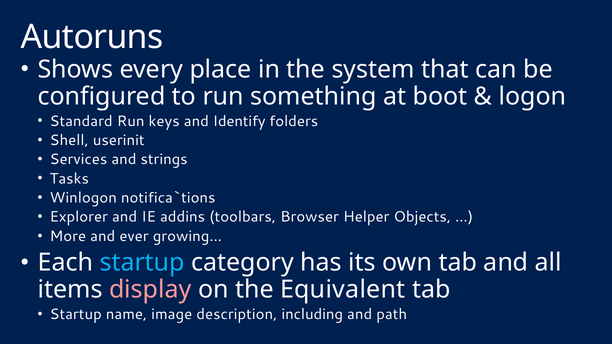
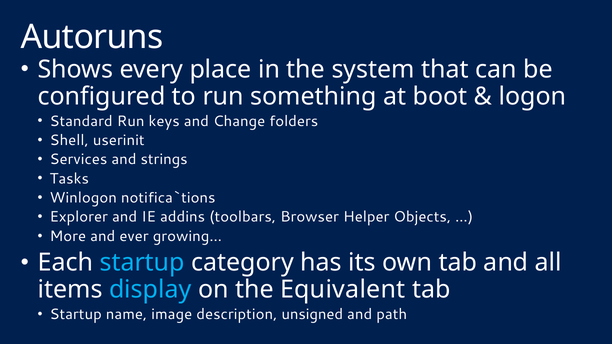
Identify: Identify -> Change
display colour: pink -> light blue
including: including -> unsigned
